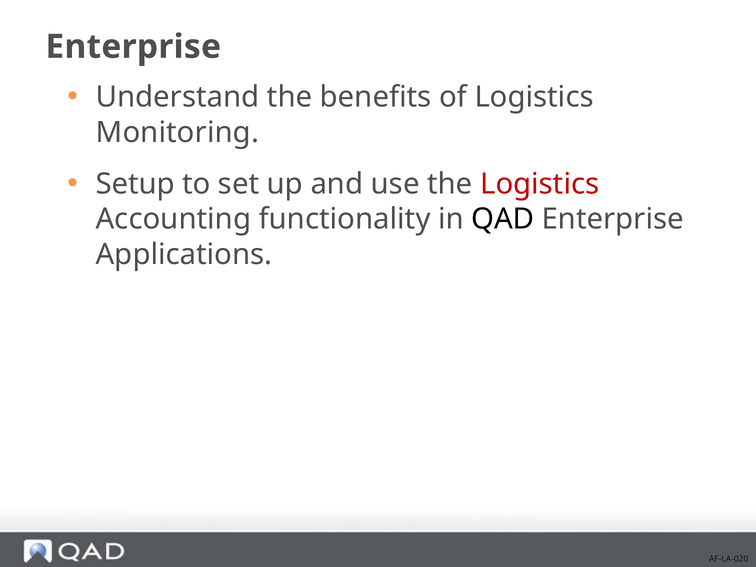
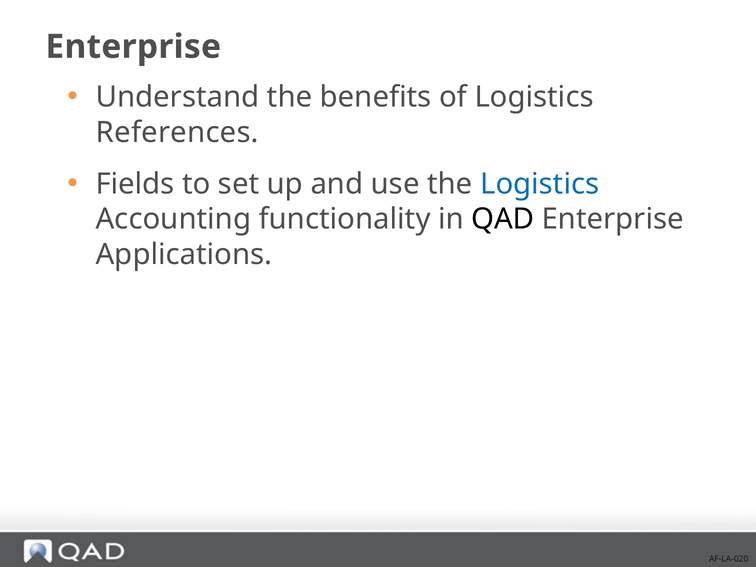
Monitoring: Monitoring -> References
Setup: Setup -> Fields
Logistics at (540, 184) colour: red -> blue
